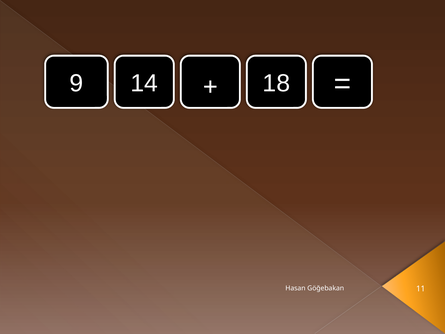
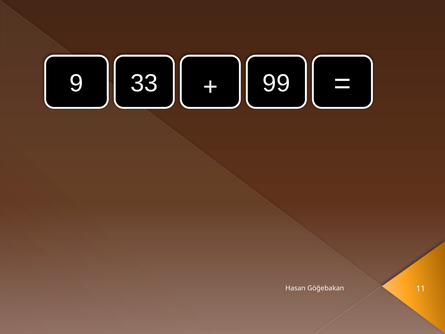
14: 14 -> 33
18: 18 -> 99
